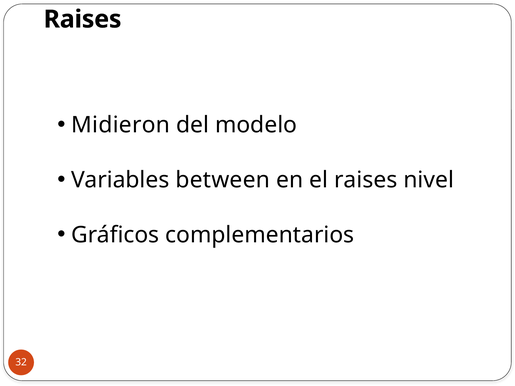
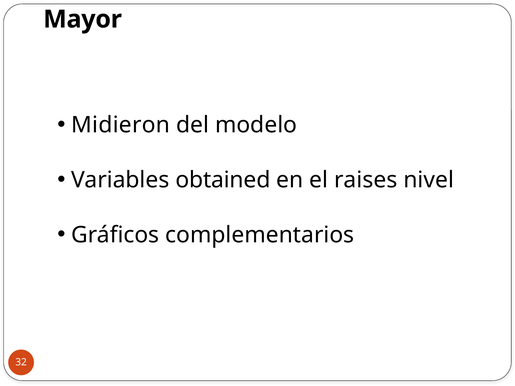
Raises at (83, 19): Raises -> Mayor
between: between -> obtained
